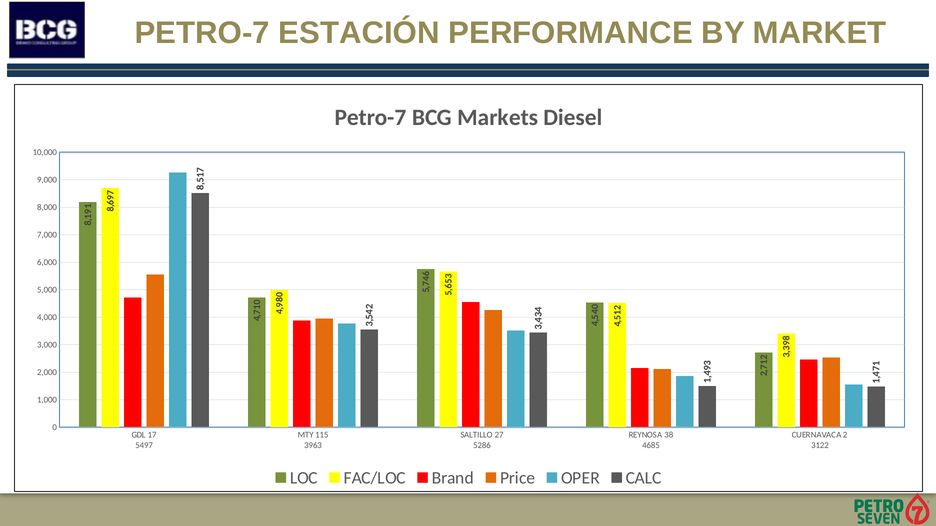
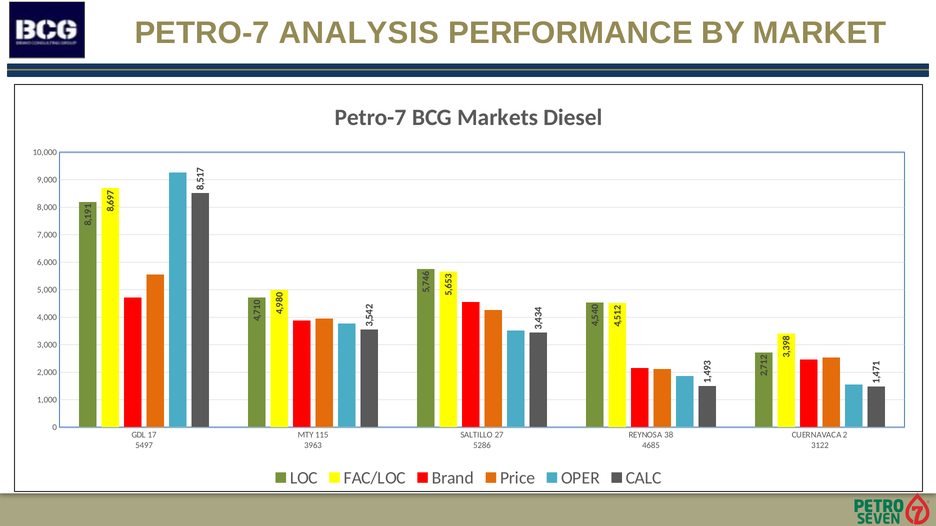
ESTACIÓN: ESTACIÓN -> ANALYSIS
